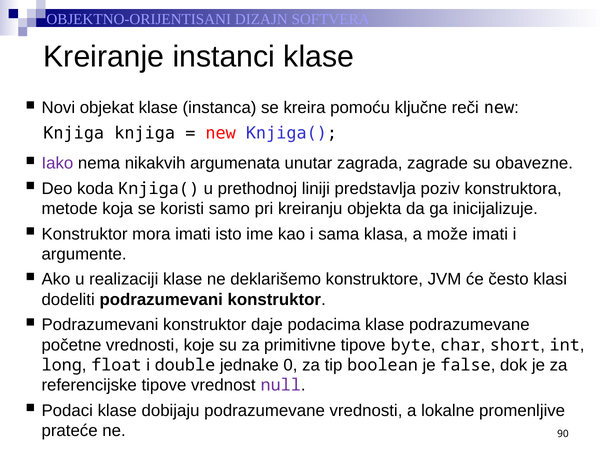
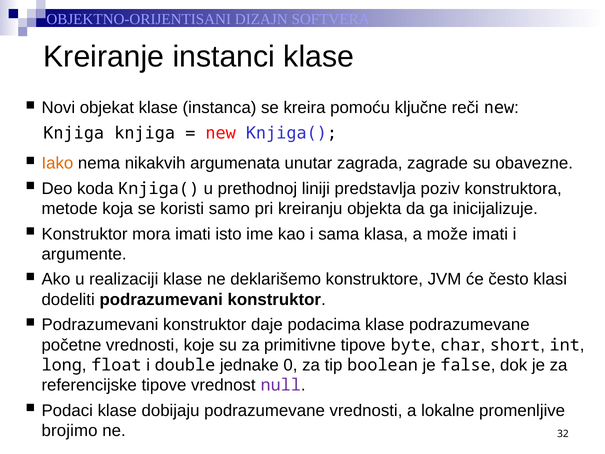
Iako colour: purple -> orange
prateće: prateće -> brojimo
90: 90 -> 32
